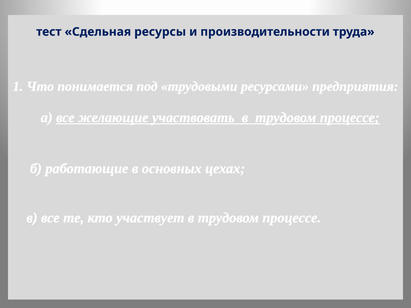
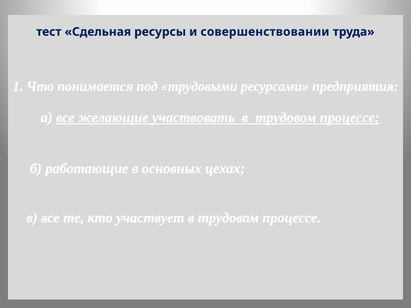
производительности: производительности -> совершенствовании
